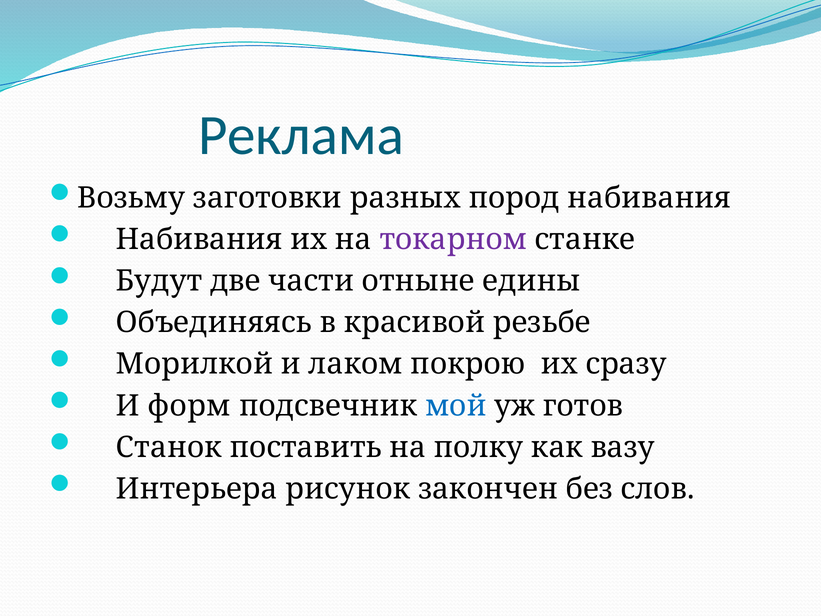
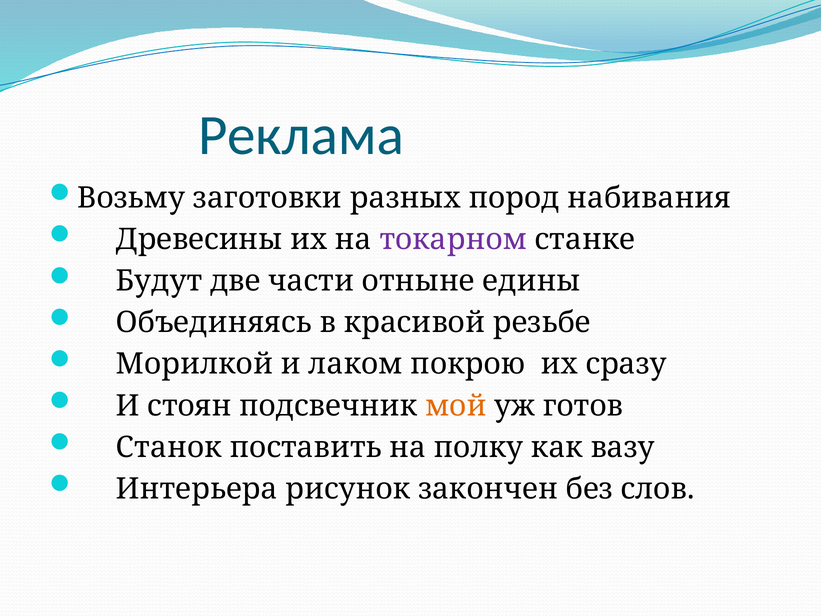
Набивания at (199, 239): Набивания -> Древесины
форм: форм -> стоян
мой colour: blue -> orange
